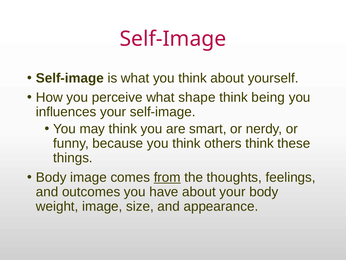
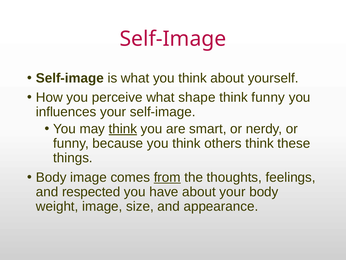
think being: being -> funny
think at (123, 129) underline: none -> present
outcomes: outcomes -> respected
